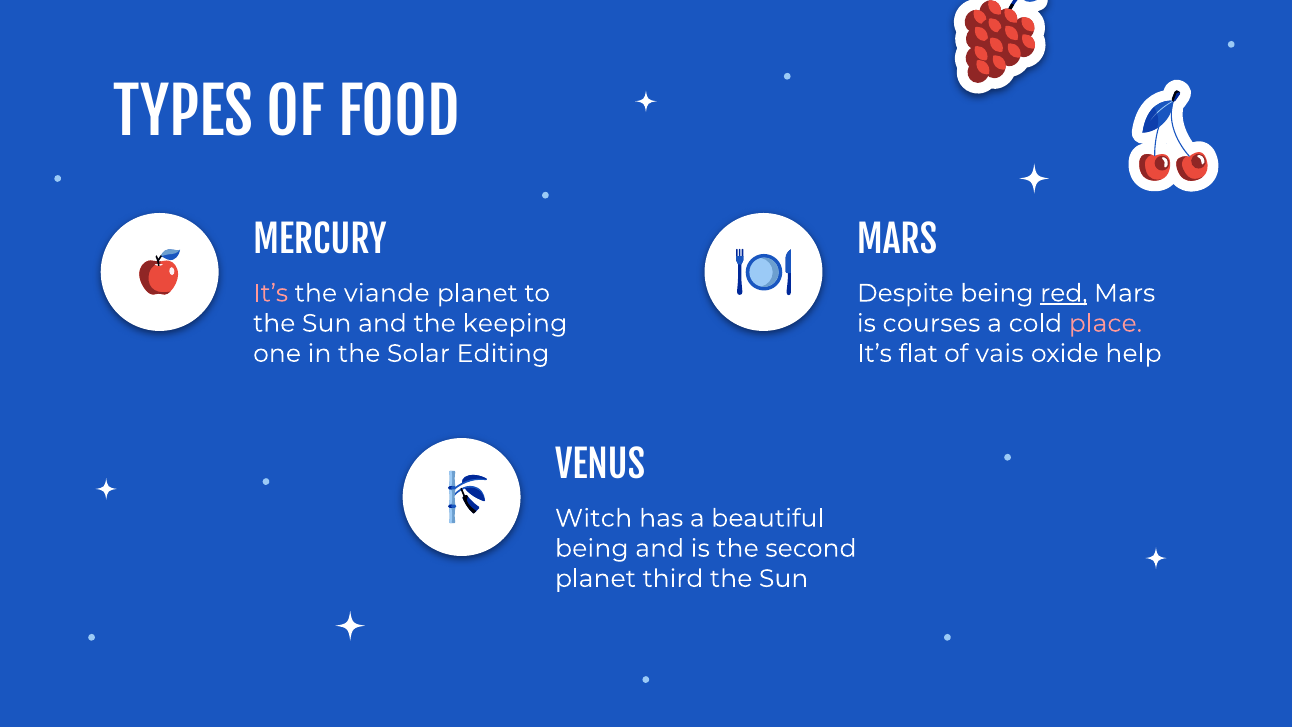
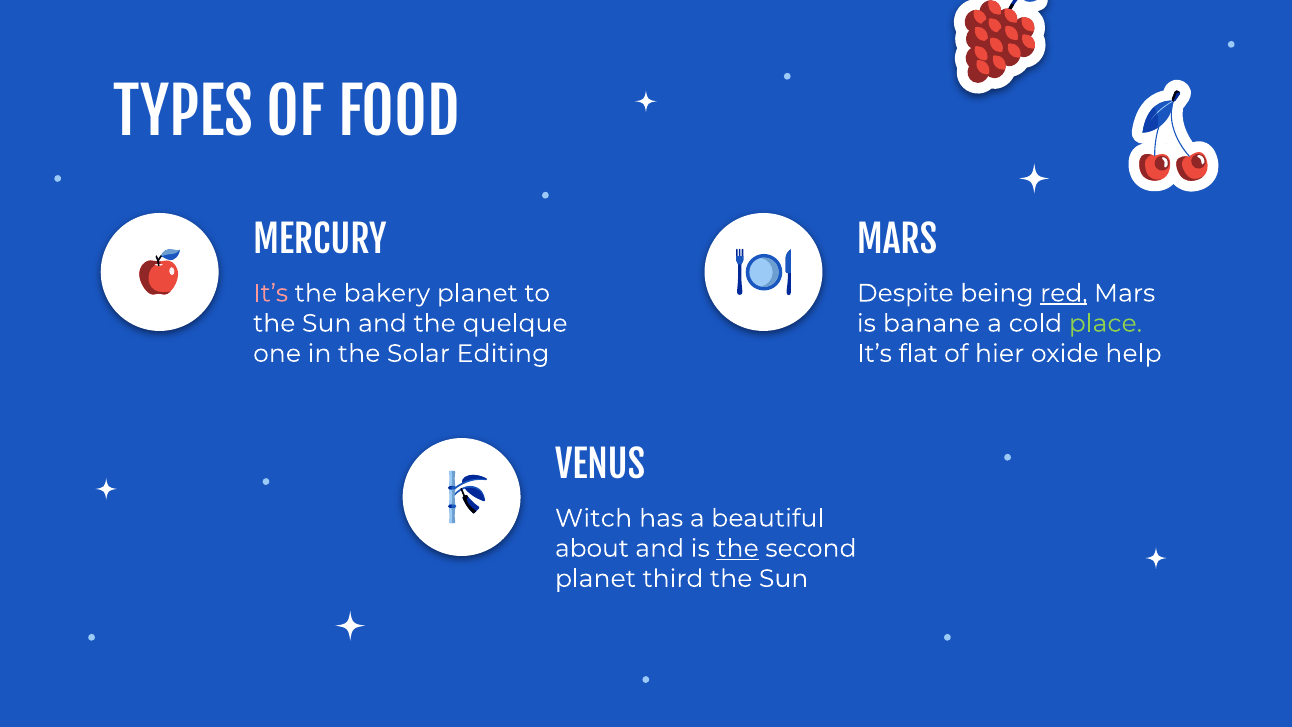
viande: viande -> bakery
keeping: keeping -> quelque
courses: courses -> banane
place colour: pink -> light green
vais: vais -> hier
being at (592, 548): being -> about
the at (738, 548) underline: none -> present
